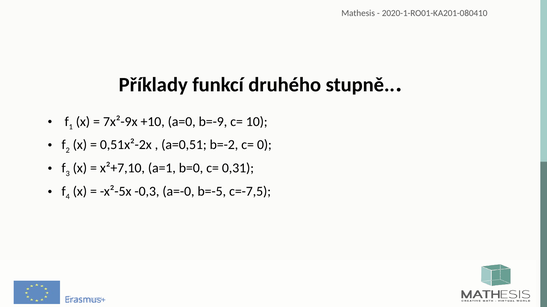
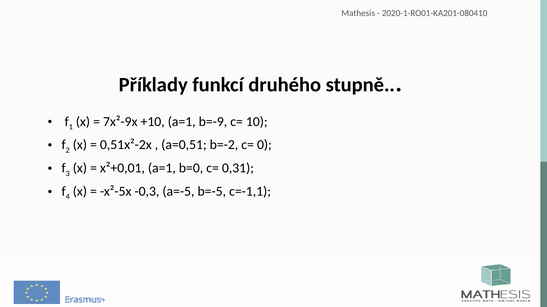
+10 a=0: a=0 -> a=1
x²+7,10: x²+7,10 -> x²+0,01
a=-0: a=-0 -> a=-5
c=-7,5: c=-7,5 -> c=-1,1
